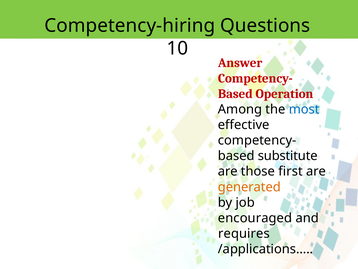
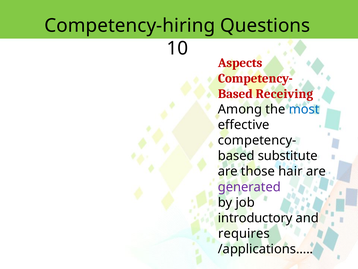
Answer: Answer -> Aspects
Operation: Operation -> Receiving
first: first -> hair
generated colour: orange -> purple
encouraged: encouraged -> introductory
